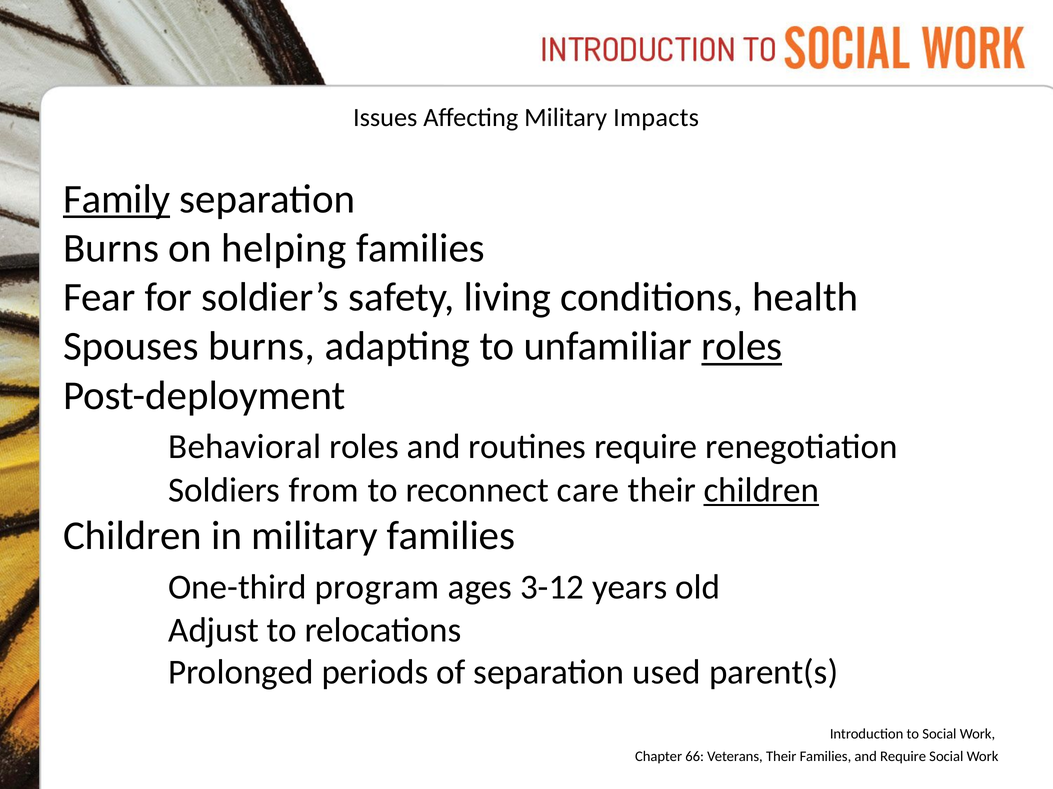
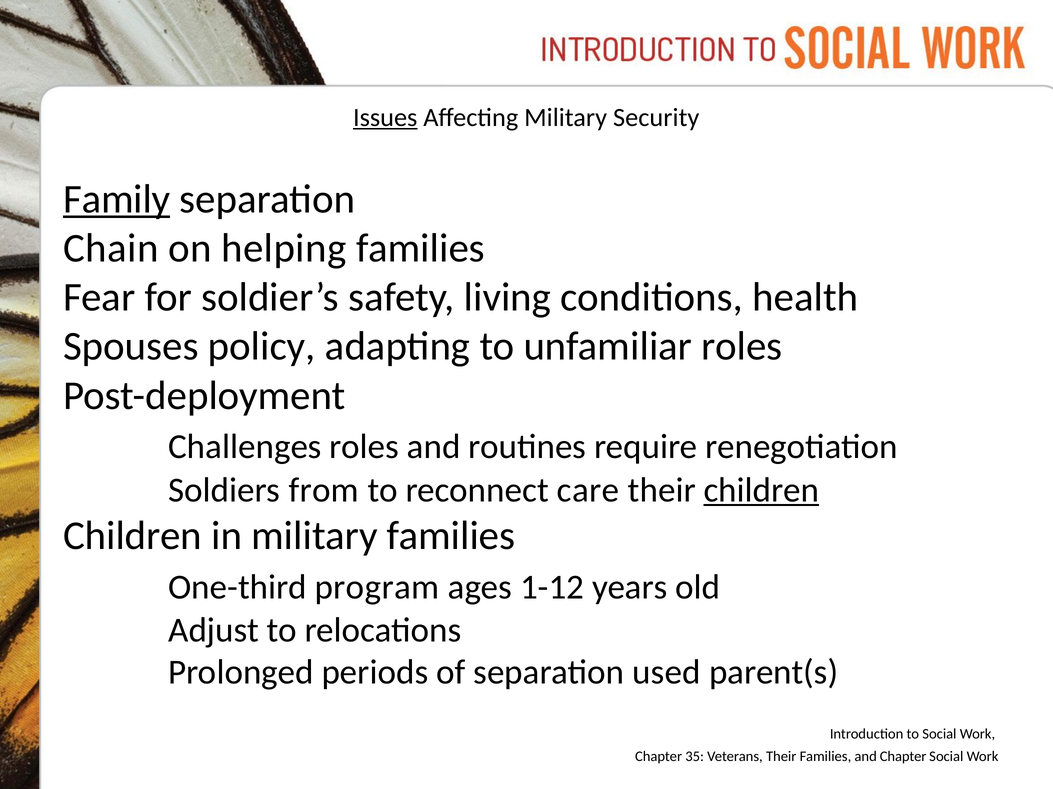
Issues underline: none -> present
Impacts: Impacts -> Security
Burns at (111, 248): Burns -> Chain
Spouses burns: burns -> policy
roles at (742, 347) underline: present -> none
Behavioral: Behavioral -> Challenges
3-12: 3-12 -> 1-12
66: 66 -> 35
and Require: Require -> Chapter
